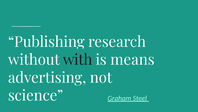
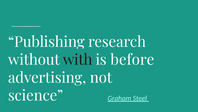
means: means -> before
